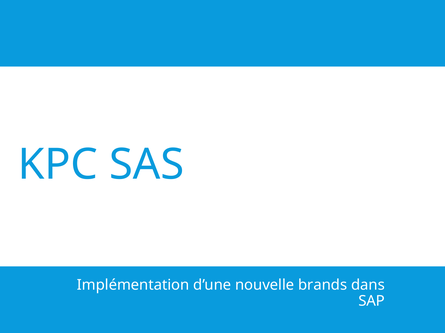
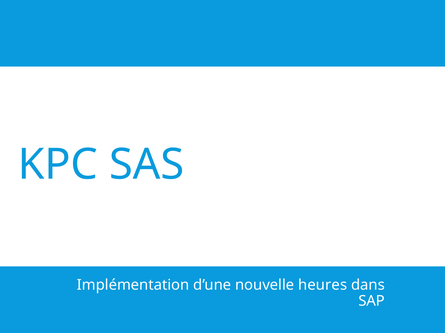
brands: brands -> heures
